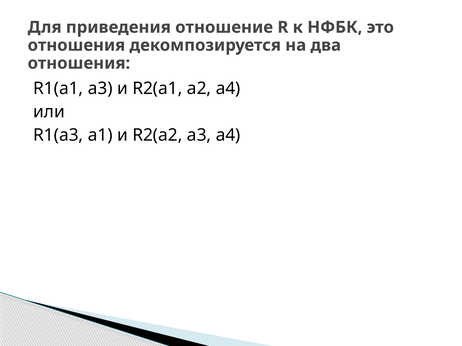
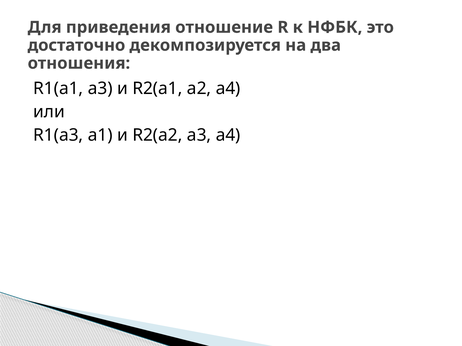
отношения at (76, 45): отношения -> достаточно
